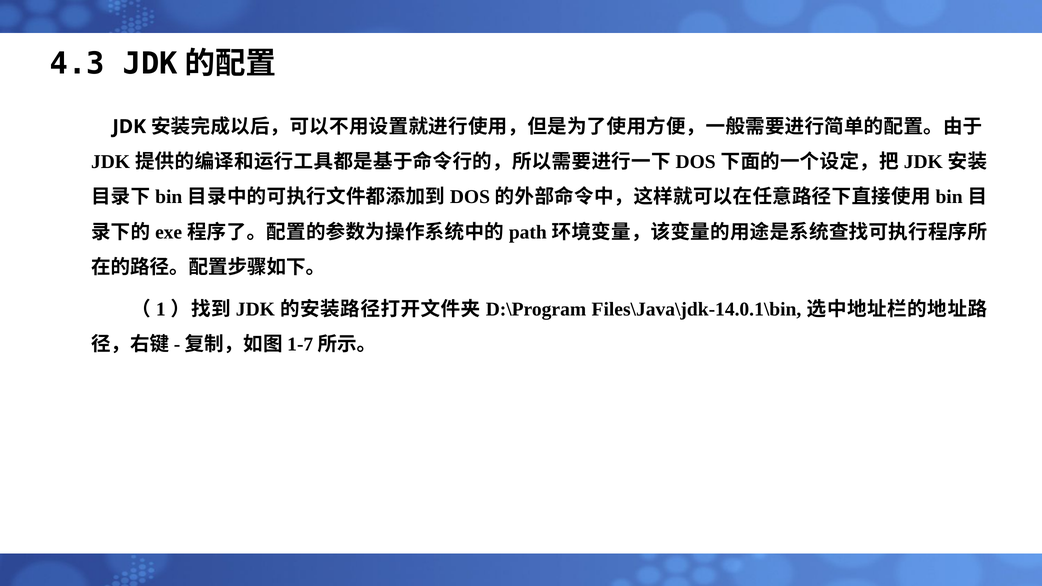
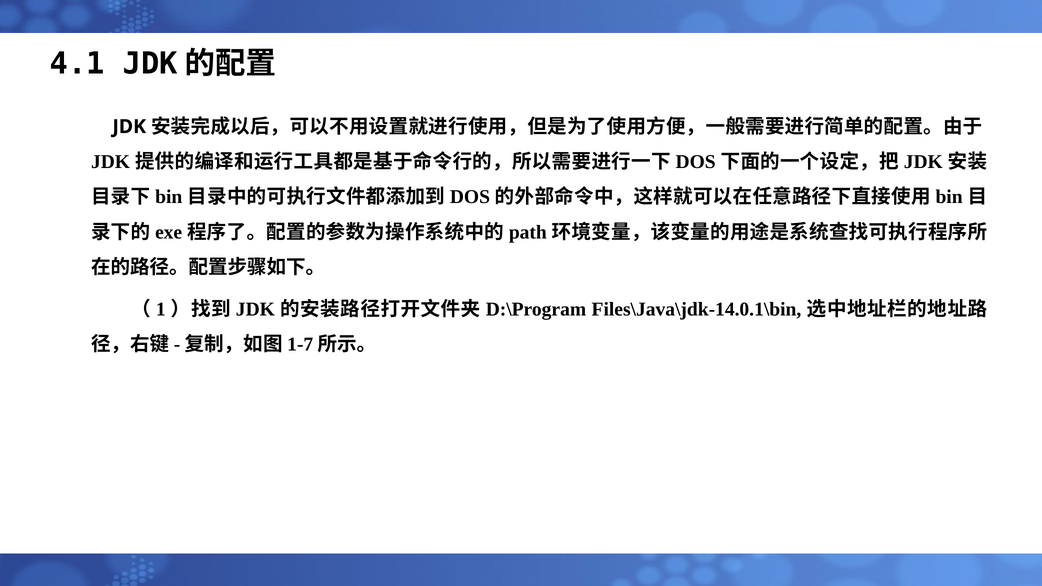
4.3: 4.3 -> 4.1
